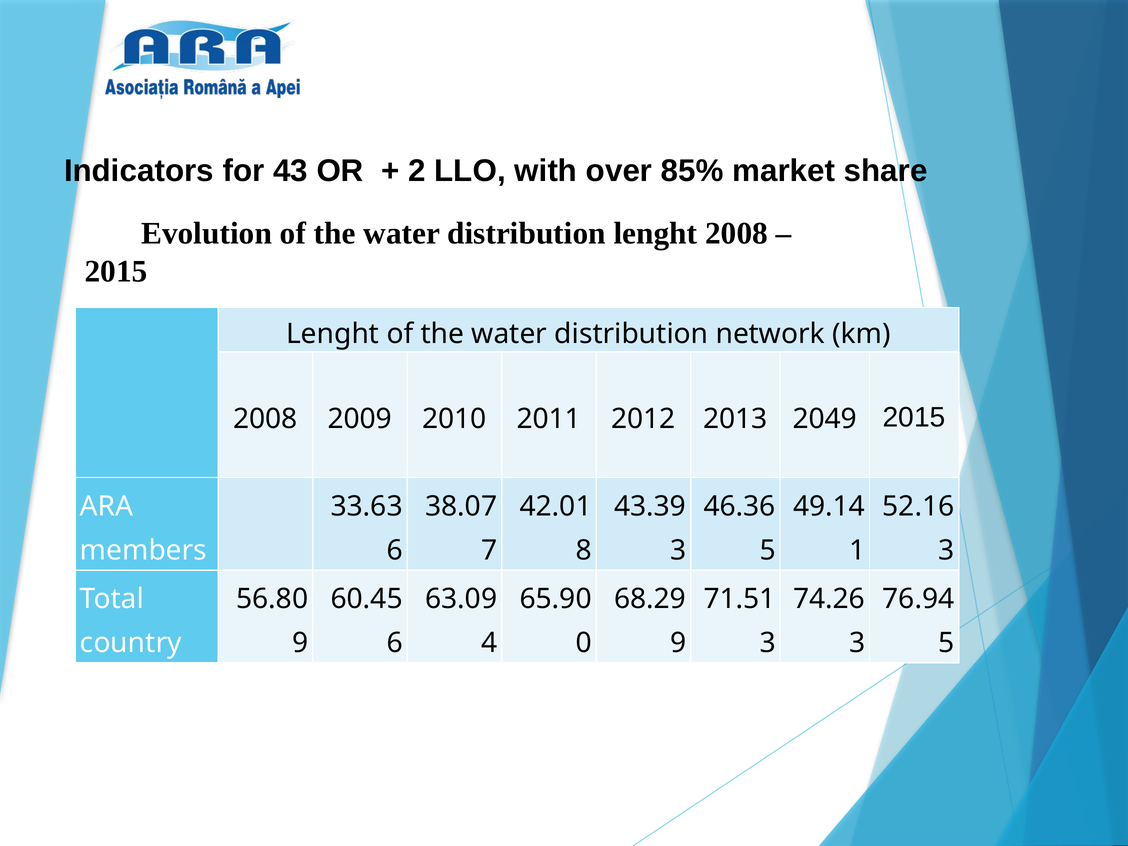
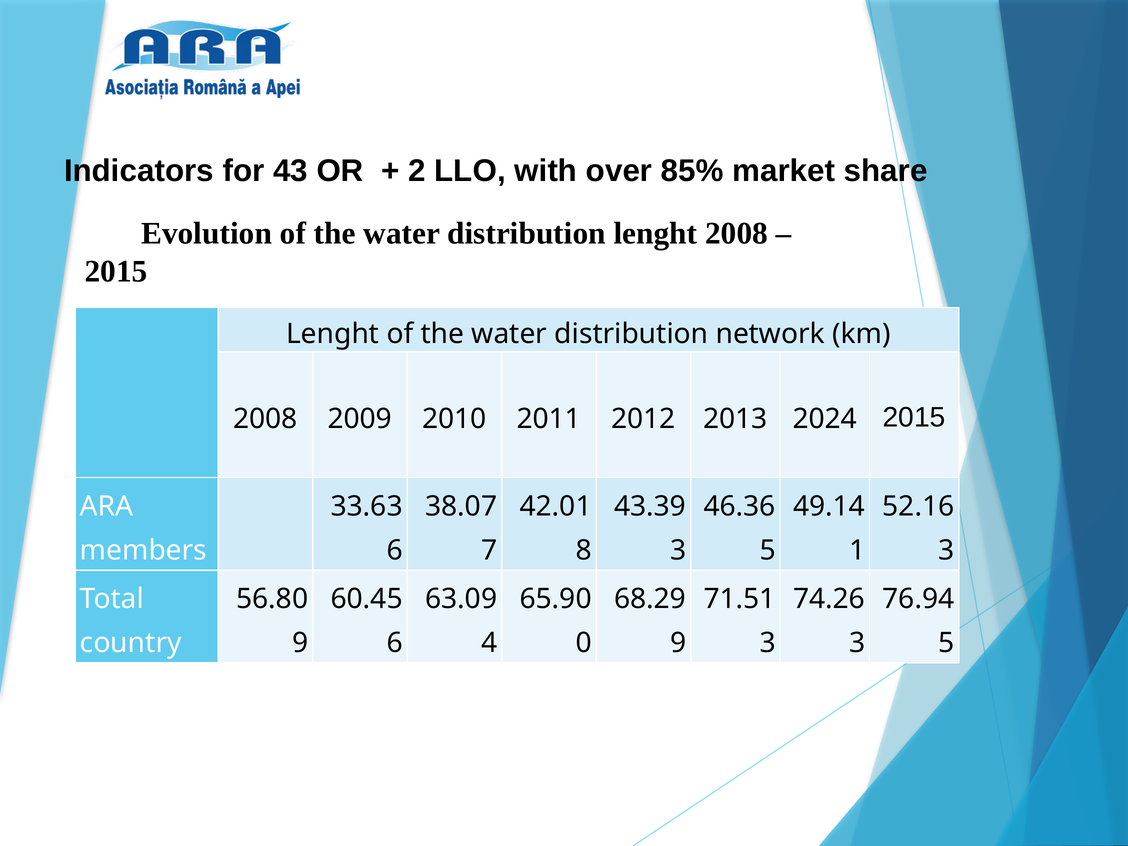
2049: 2049 -> 2024
